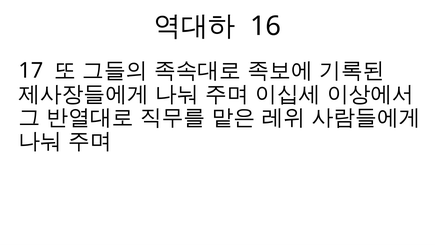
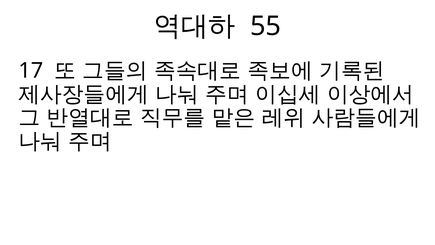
16: 16 -> 55
